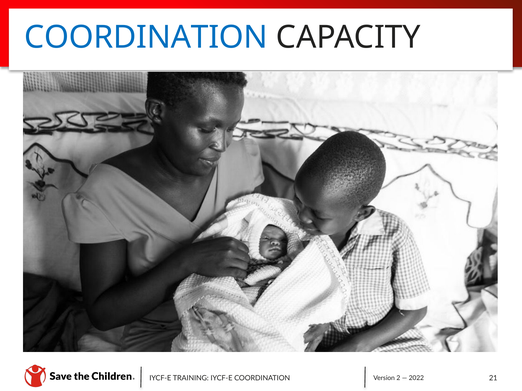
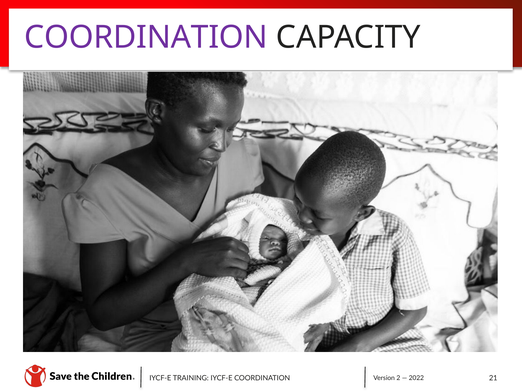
COORDINATION at (146, 37) colour: blue -> purple
